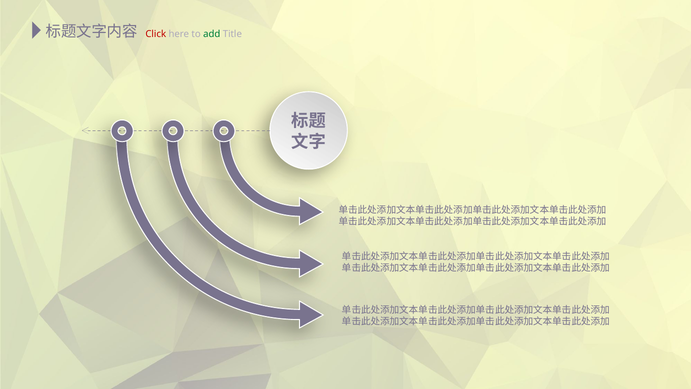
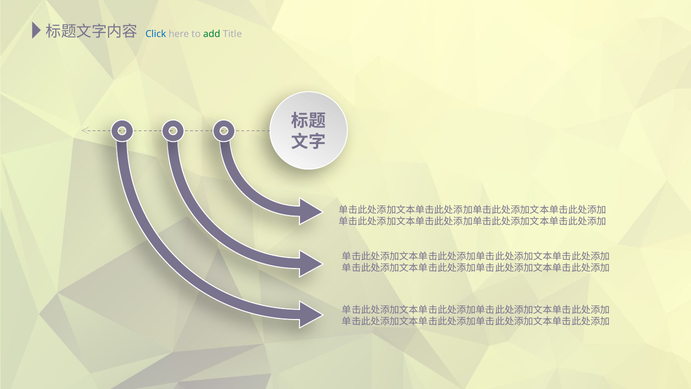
Click colour: red -> blue
